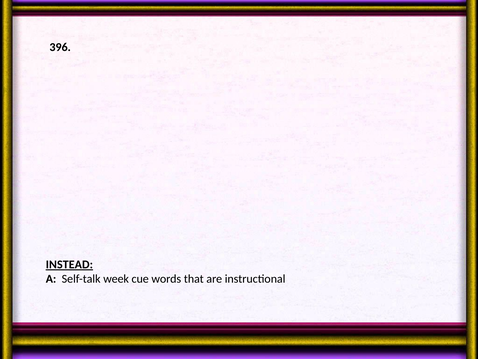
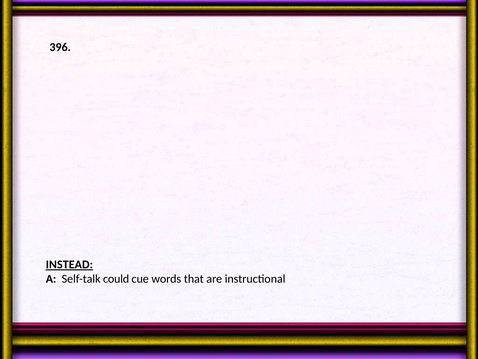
week: week -> could
